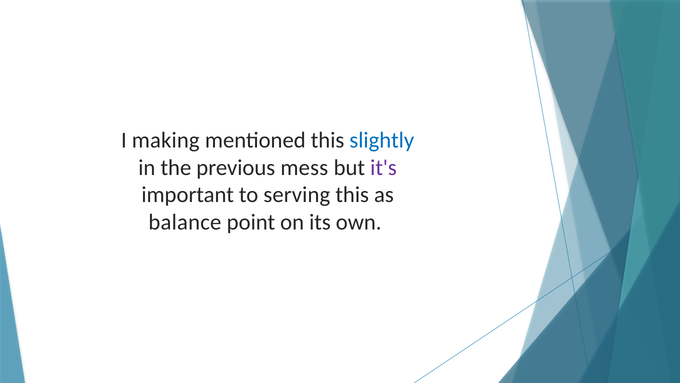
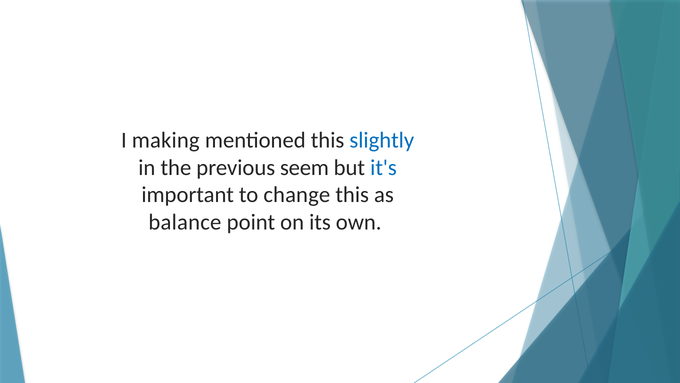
mess: mess -> seem
it's colour: purple -> blue
serving: serving -> change
